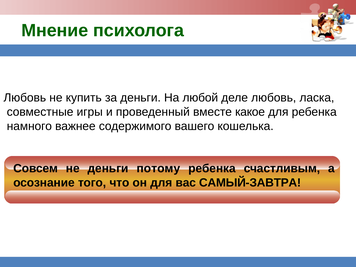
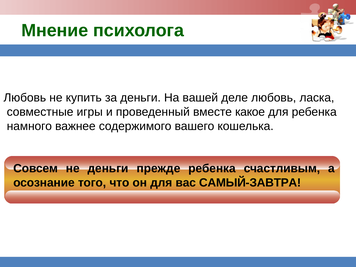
любой: любой -> вашей
потому: потому -> прежде
